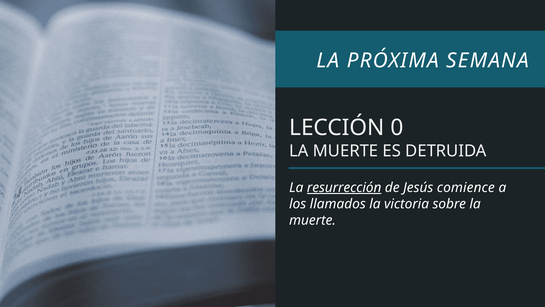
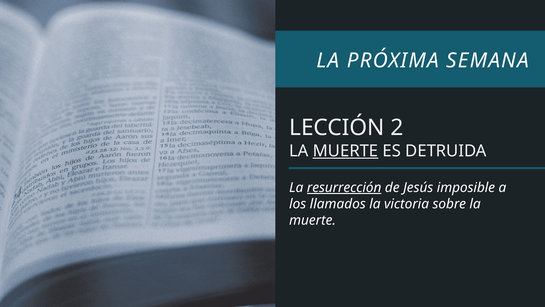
0: 0 -> 2
MUERTE at (346, 151) underline: none -> present
comience: comience -> imposible
